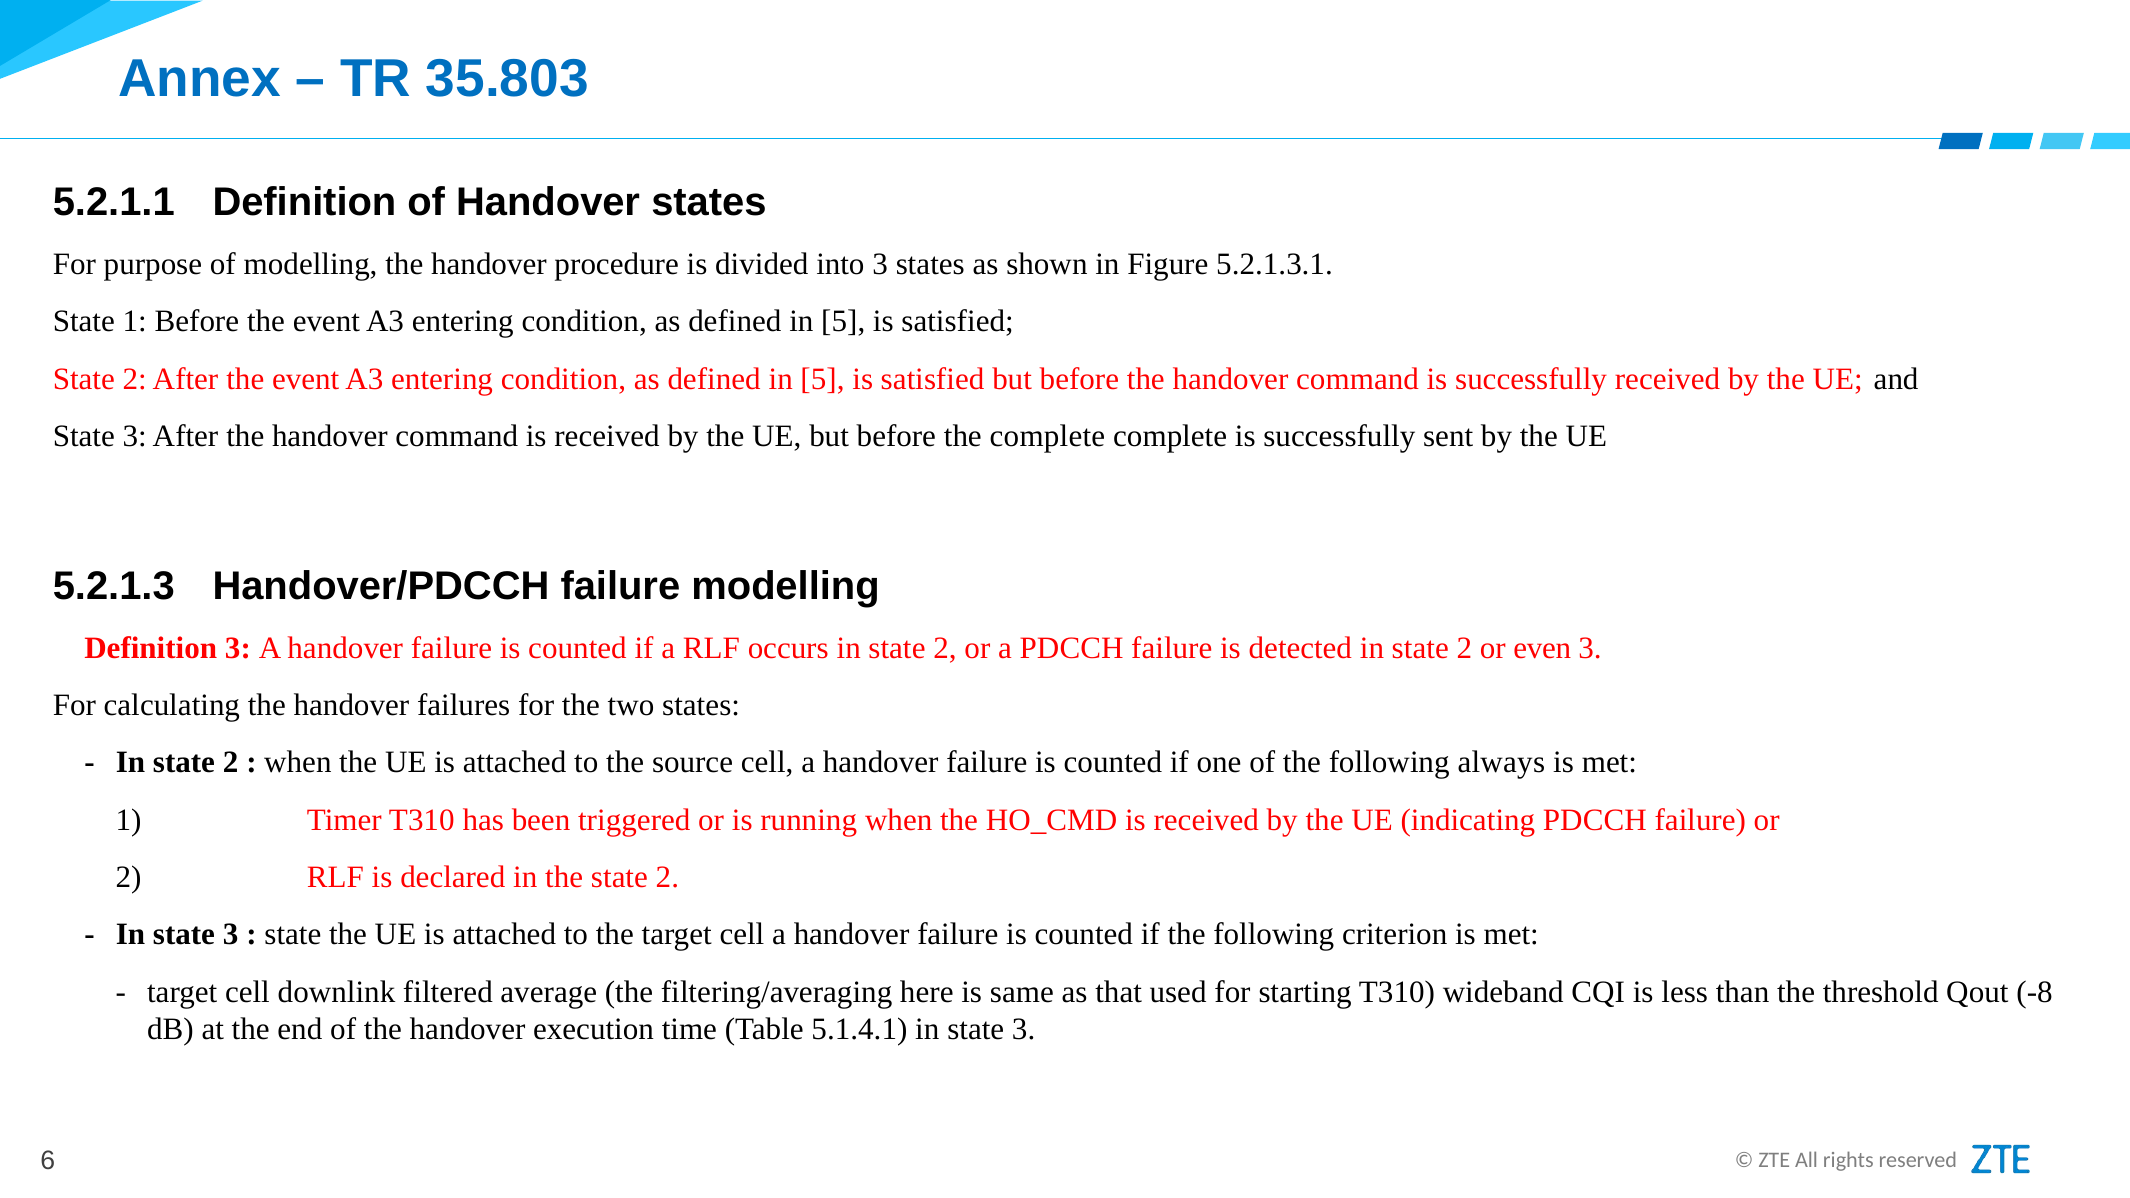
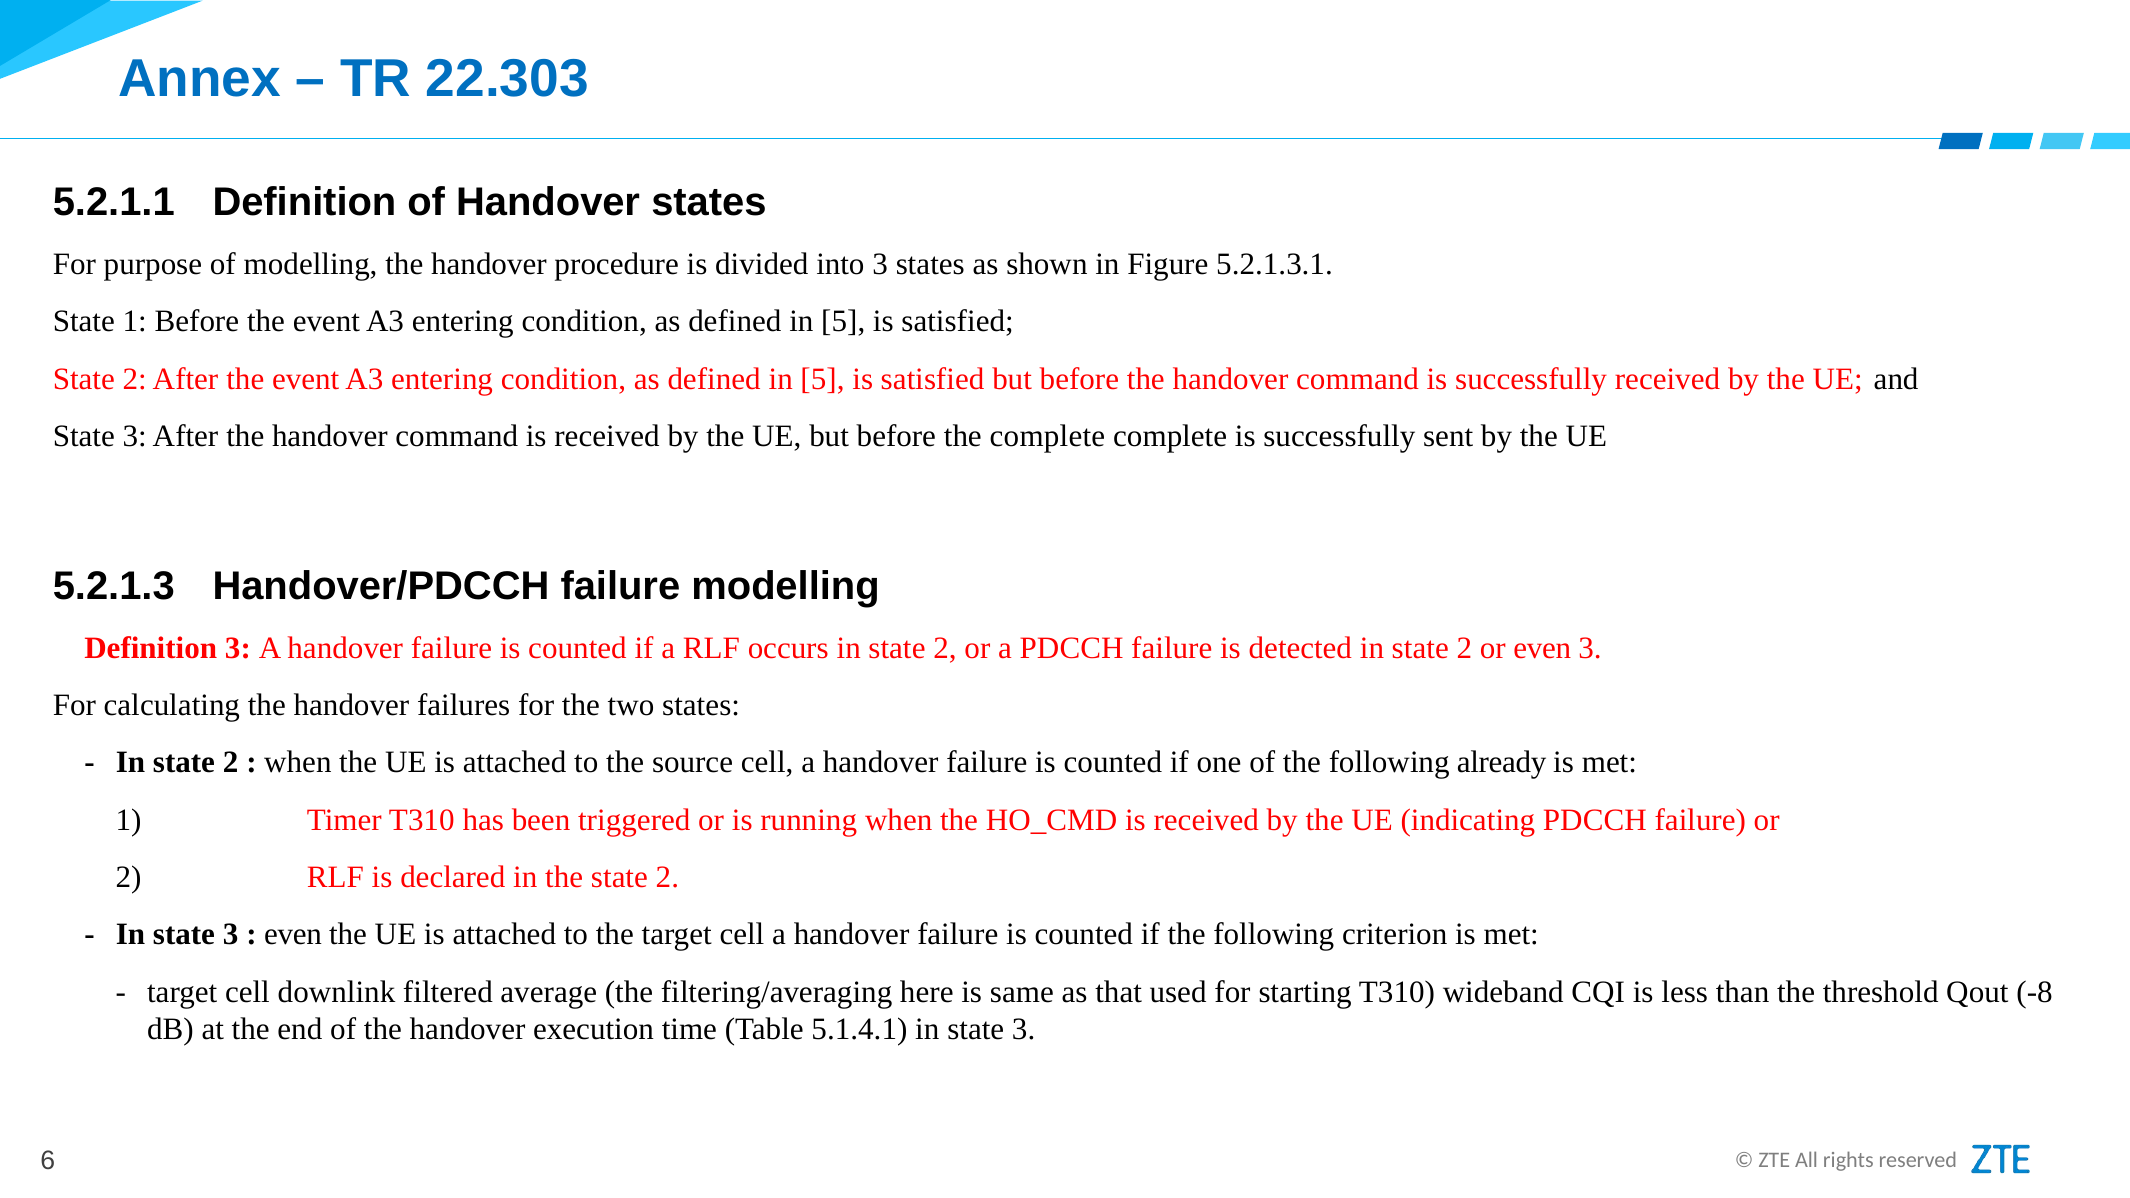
35.803: 35.803 -> 22.303
always: always -> already
state at (293, 935): state -> even
